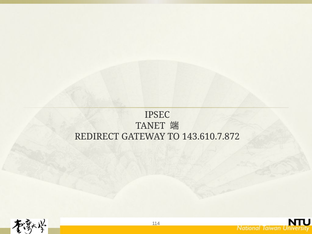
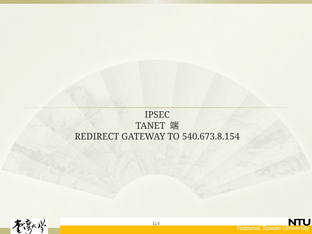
143.610.7.872: 143.610.7.872 -> 540.673.8.154
